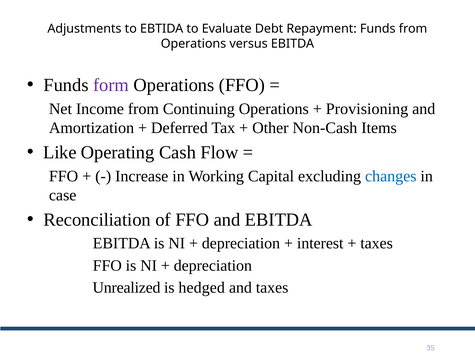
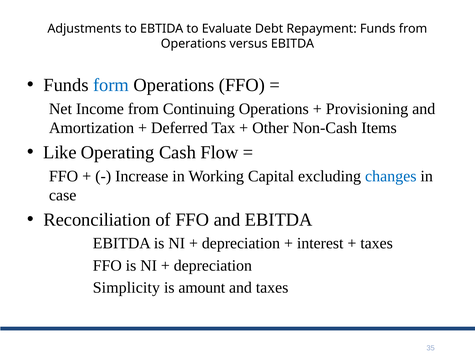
form colour: purple -> blue
Unrealized: Unrealized -> Simplicity
hedged: hedged -> amount
